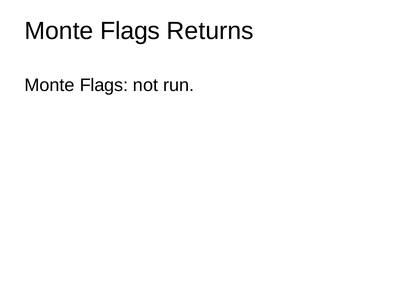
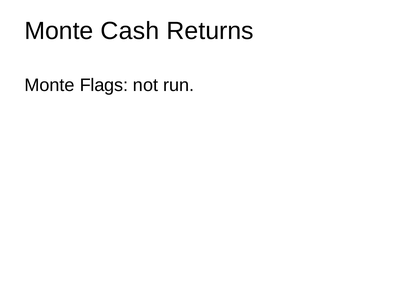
Flags at (130, 31): Flags -> Cash
